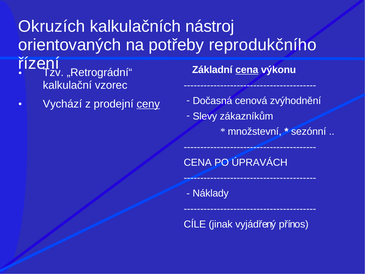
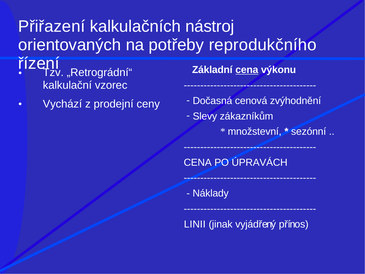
Okruzích: Okruzích -> Přiřazení
ceny underline: present -> none
CÍLE: CÍLE -> LINII
